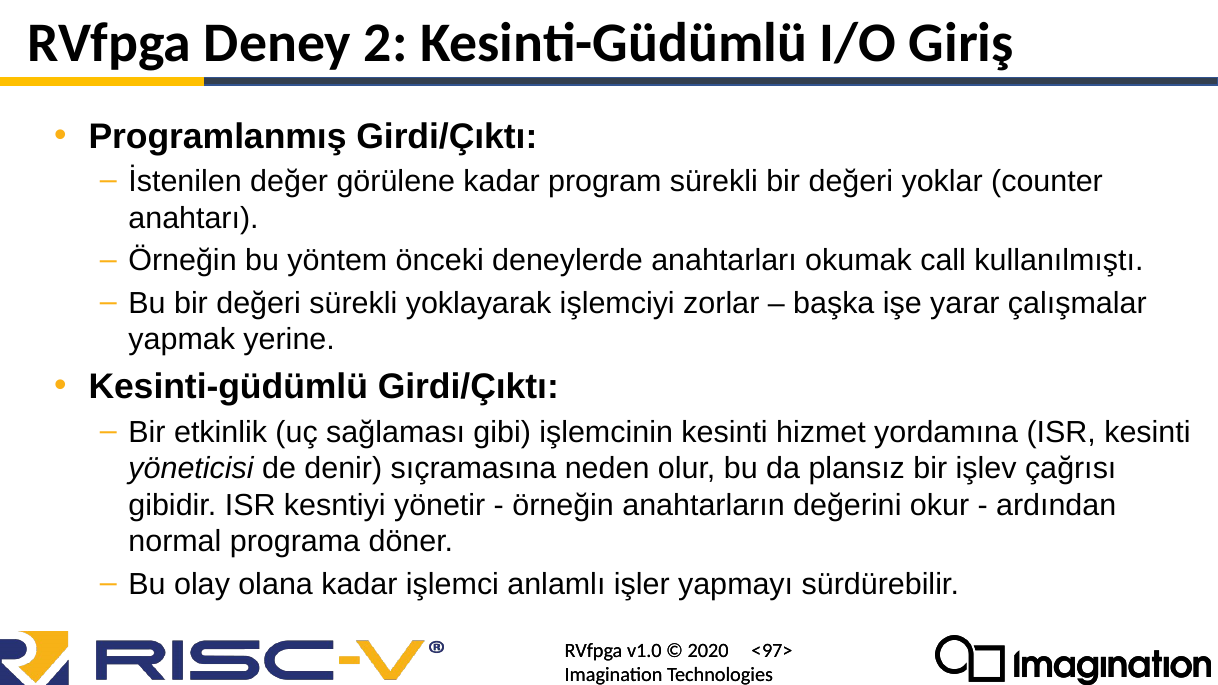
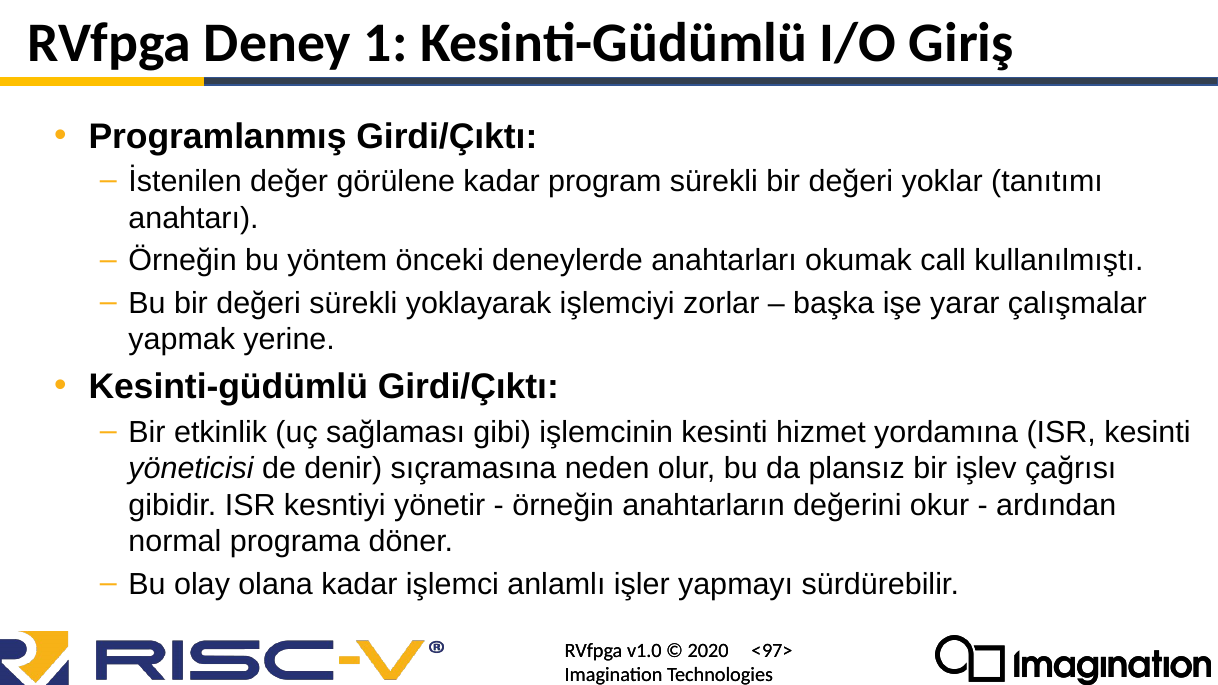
2: 2 -> 1
counter: counter -> tanıtımı
